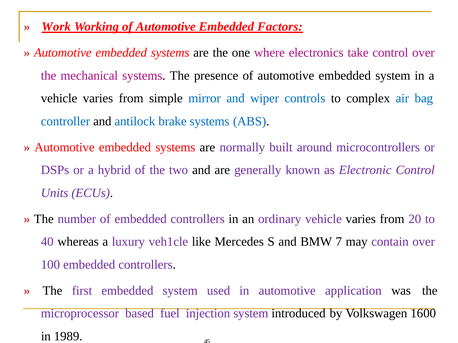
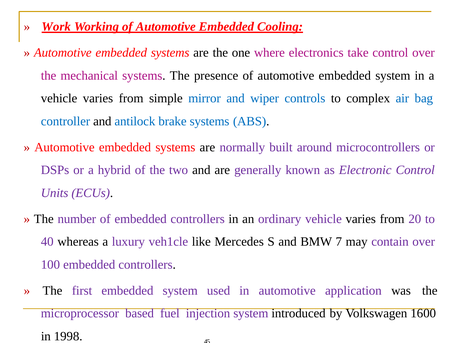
Factors: Factors -> Cooling
1989: 1989 -> 1998
